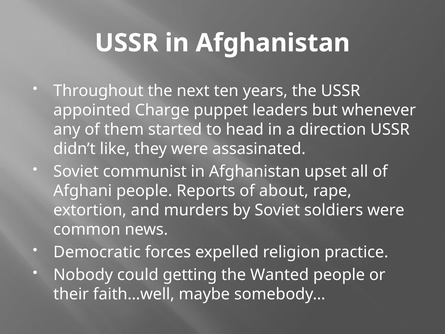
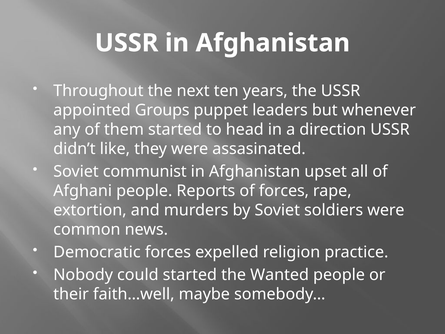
Charge: Charge -> Groups
of about: about -> forces
could getting: getting -> started
